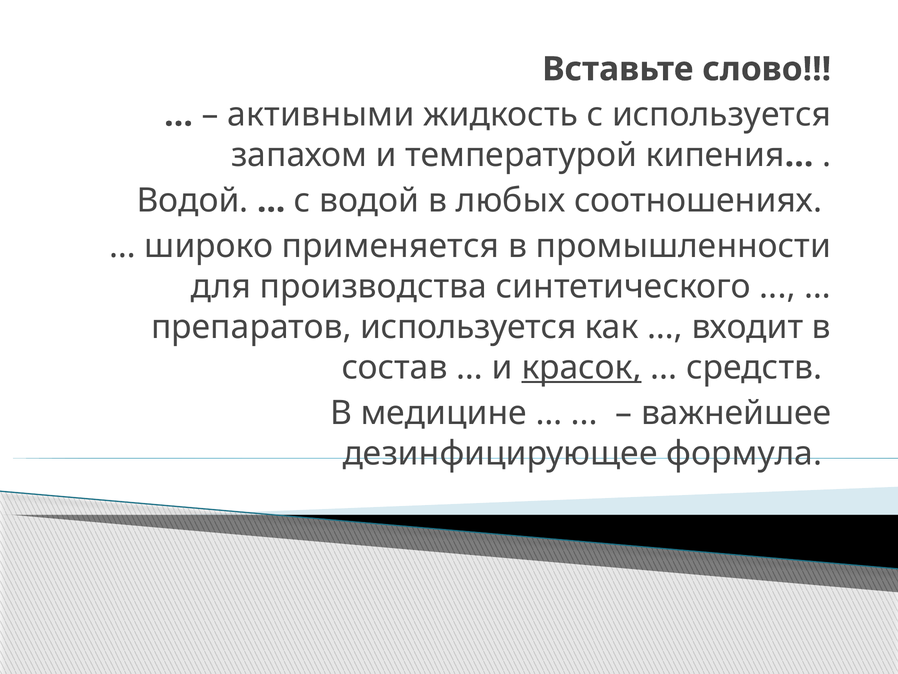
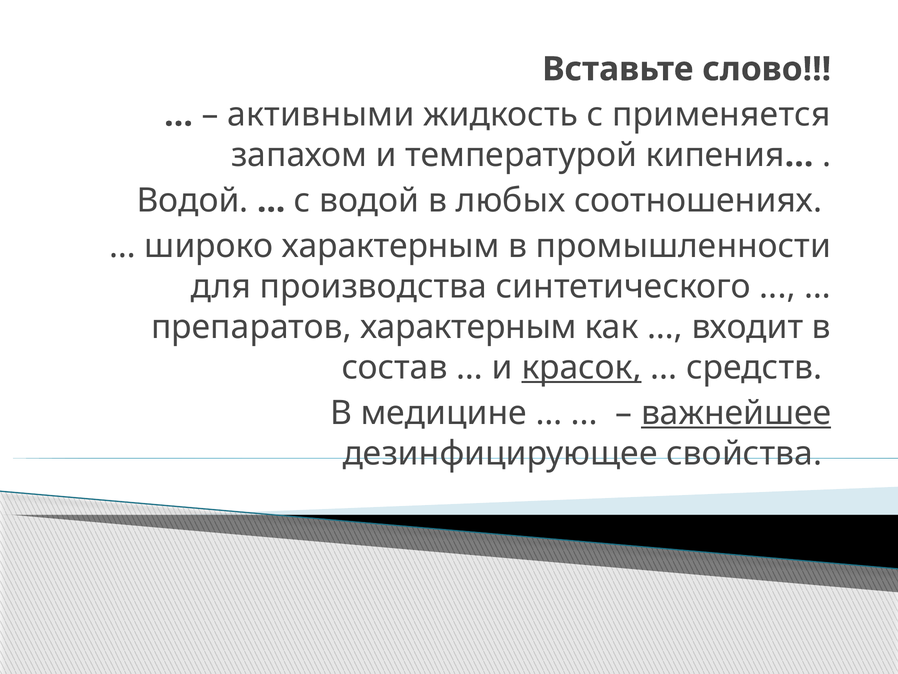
с используется: используется -> применяется
широко применяется: применяется -> характерным
препаратов используется: используется -> характерным
важнейшее underline: none -> present
формула: формула -> свойства
